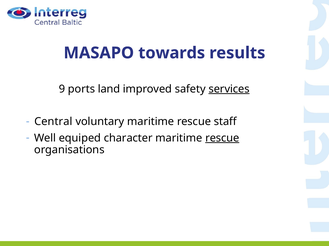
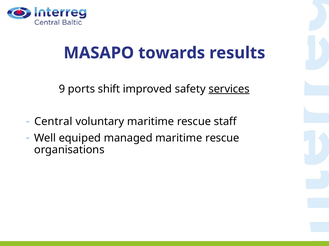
land: land -> shift
character: character -> managed
rescue at (222, 138) underline: present -> none
